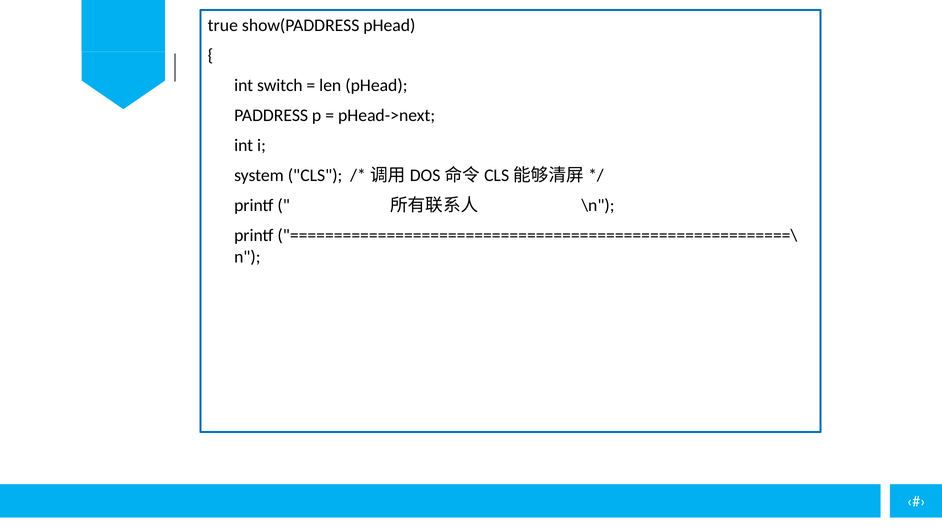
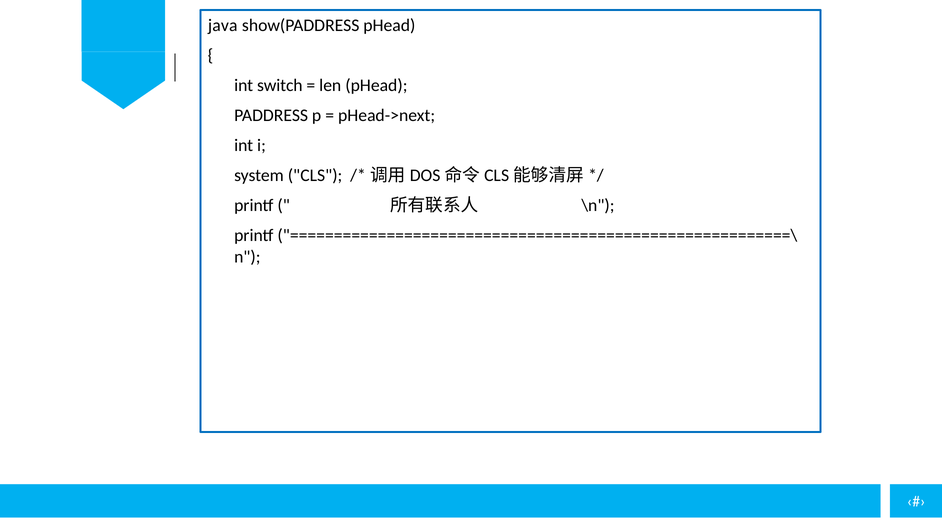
true: true -> java
